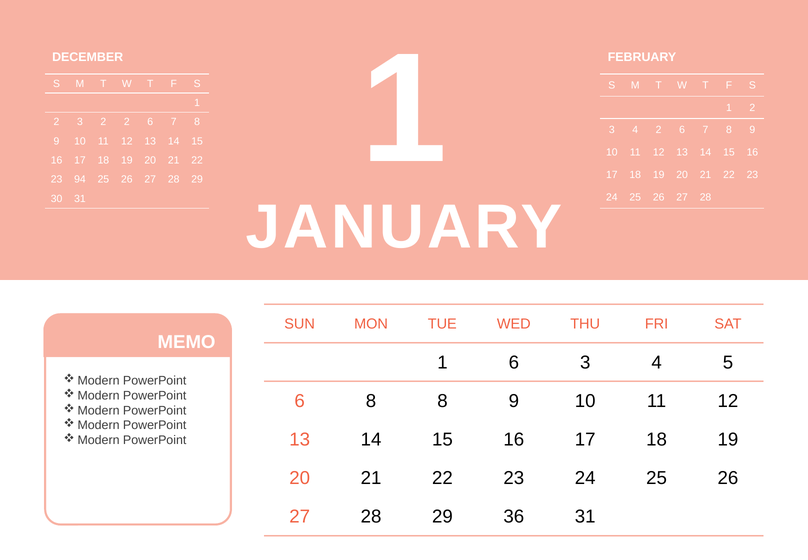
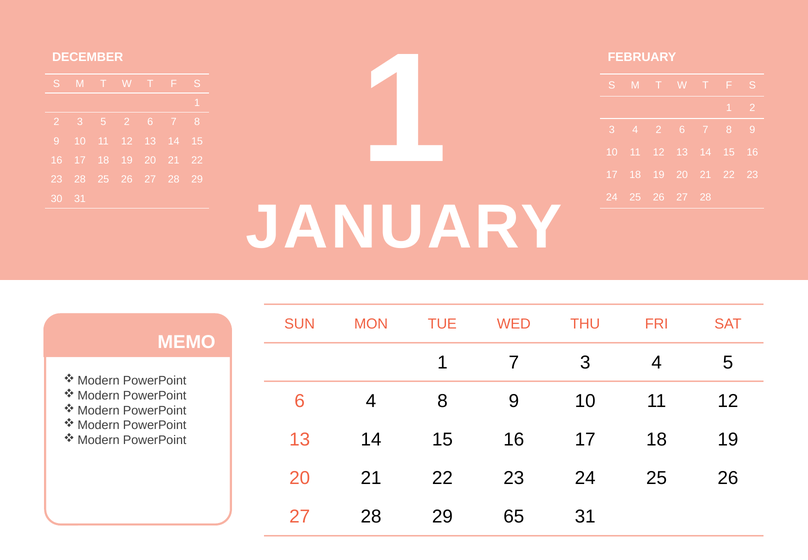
3 2: 2 -> 5
23 94: 94 -> 28
1 6: 6 -> 7
6 8: 8 -> 4
36: 36 -> 65
